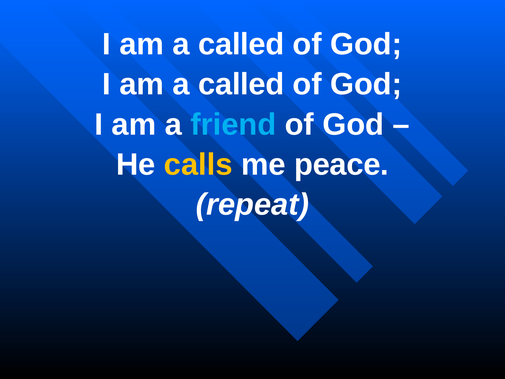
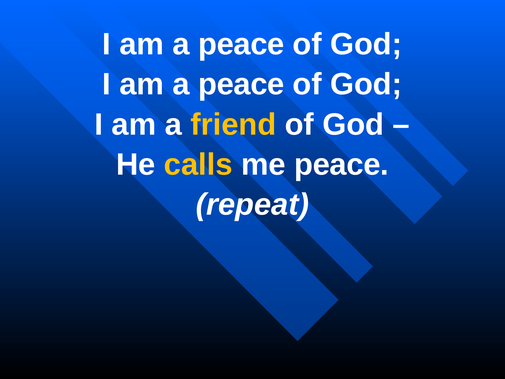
called at (241, 44): called -> peace
called at (241, 84): called -> peace
friend colour: light blue -> yellow
